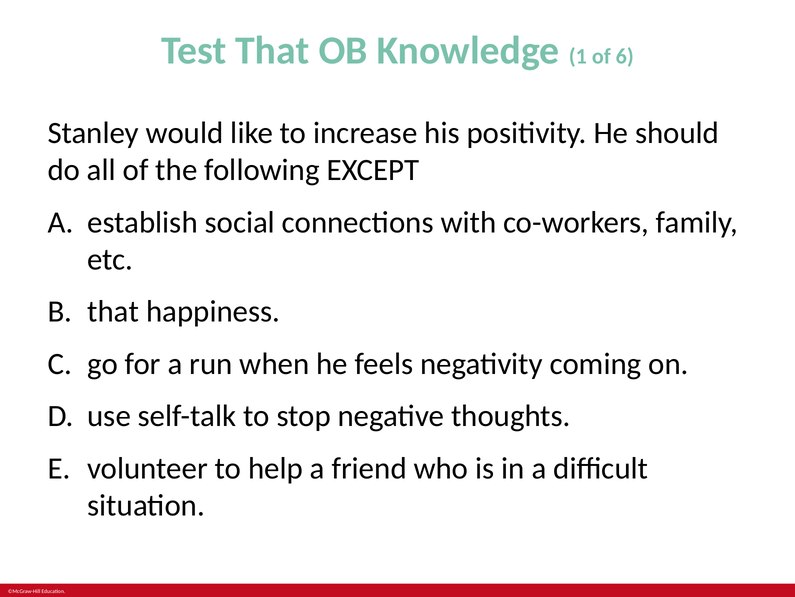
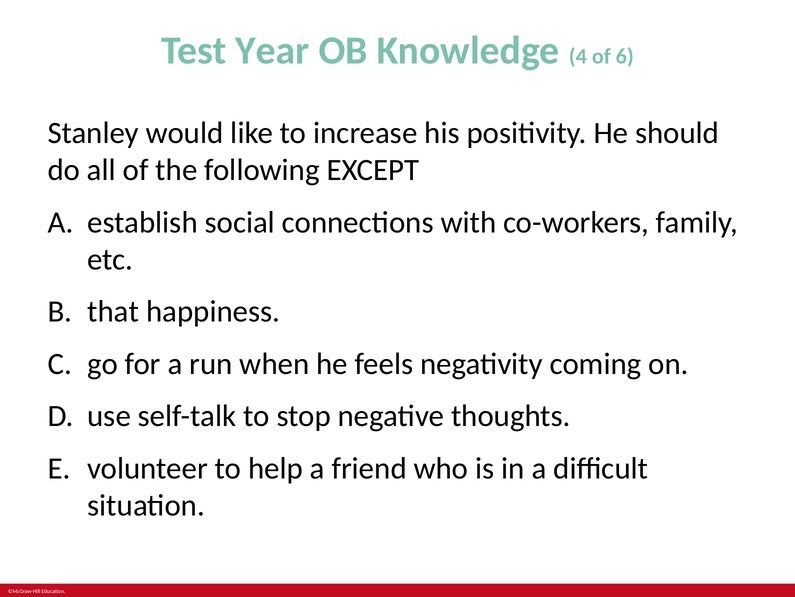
Test That: That -> Year
1: 1 -> 4
